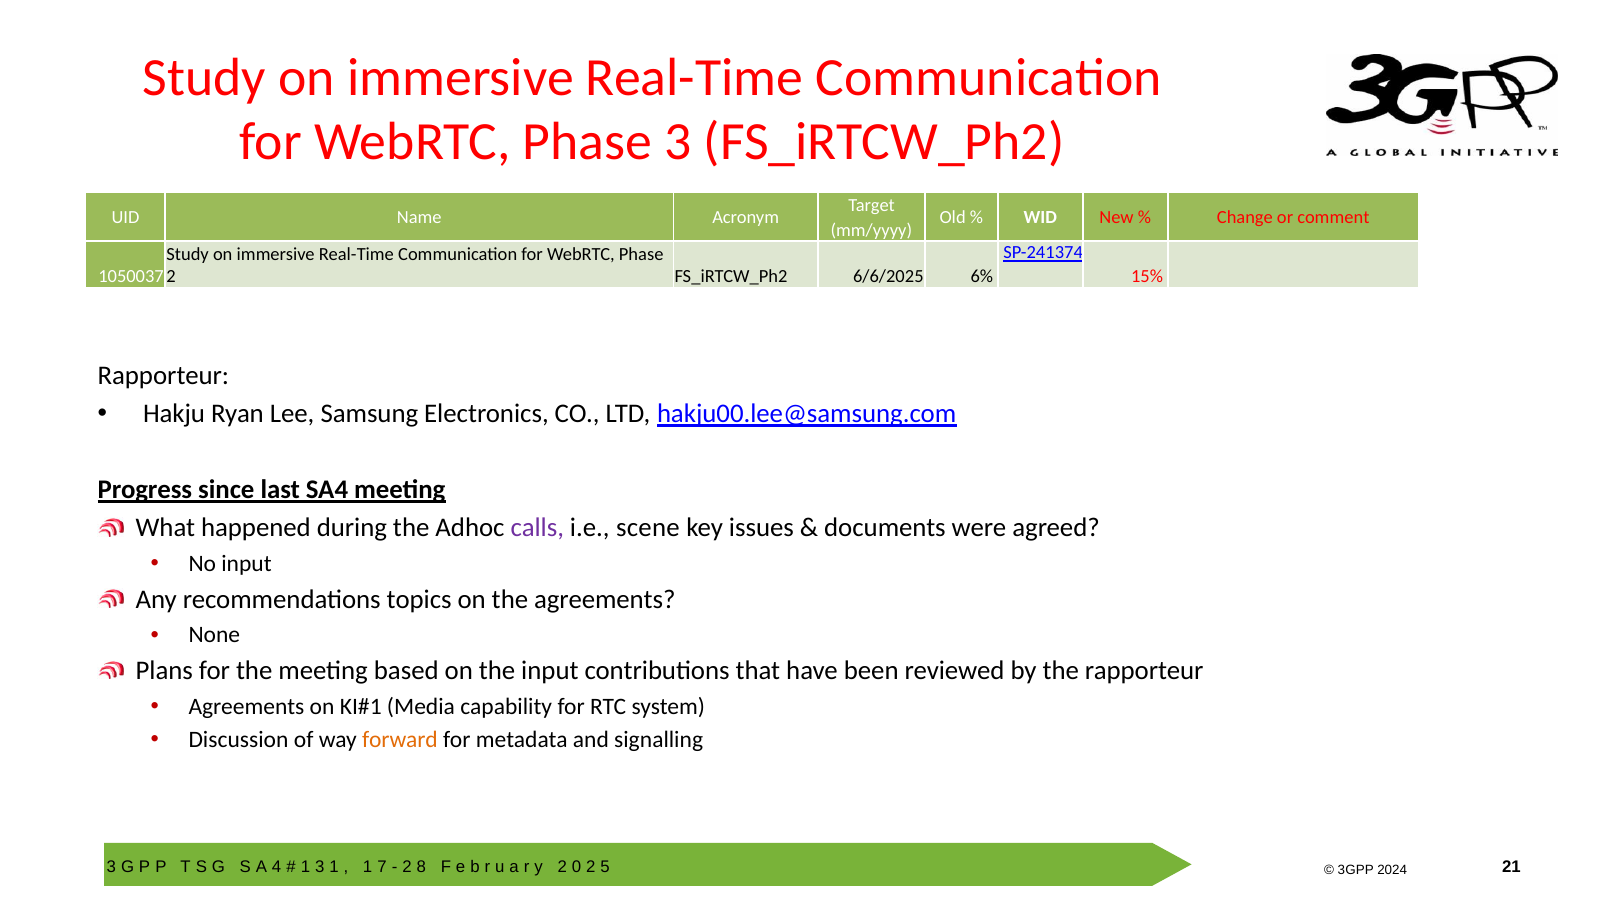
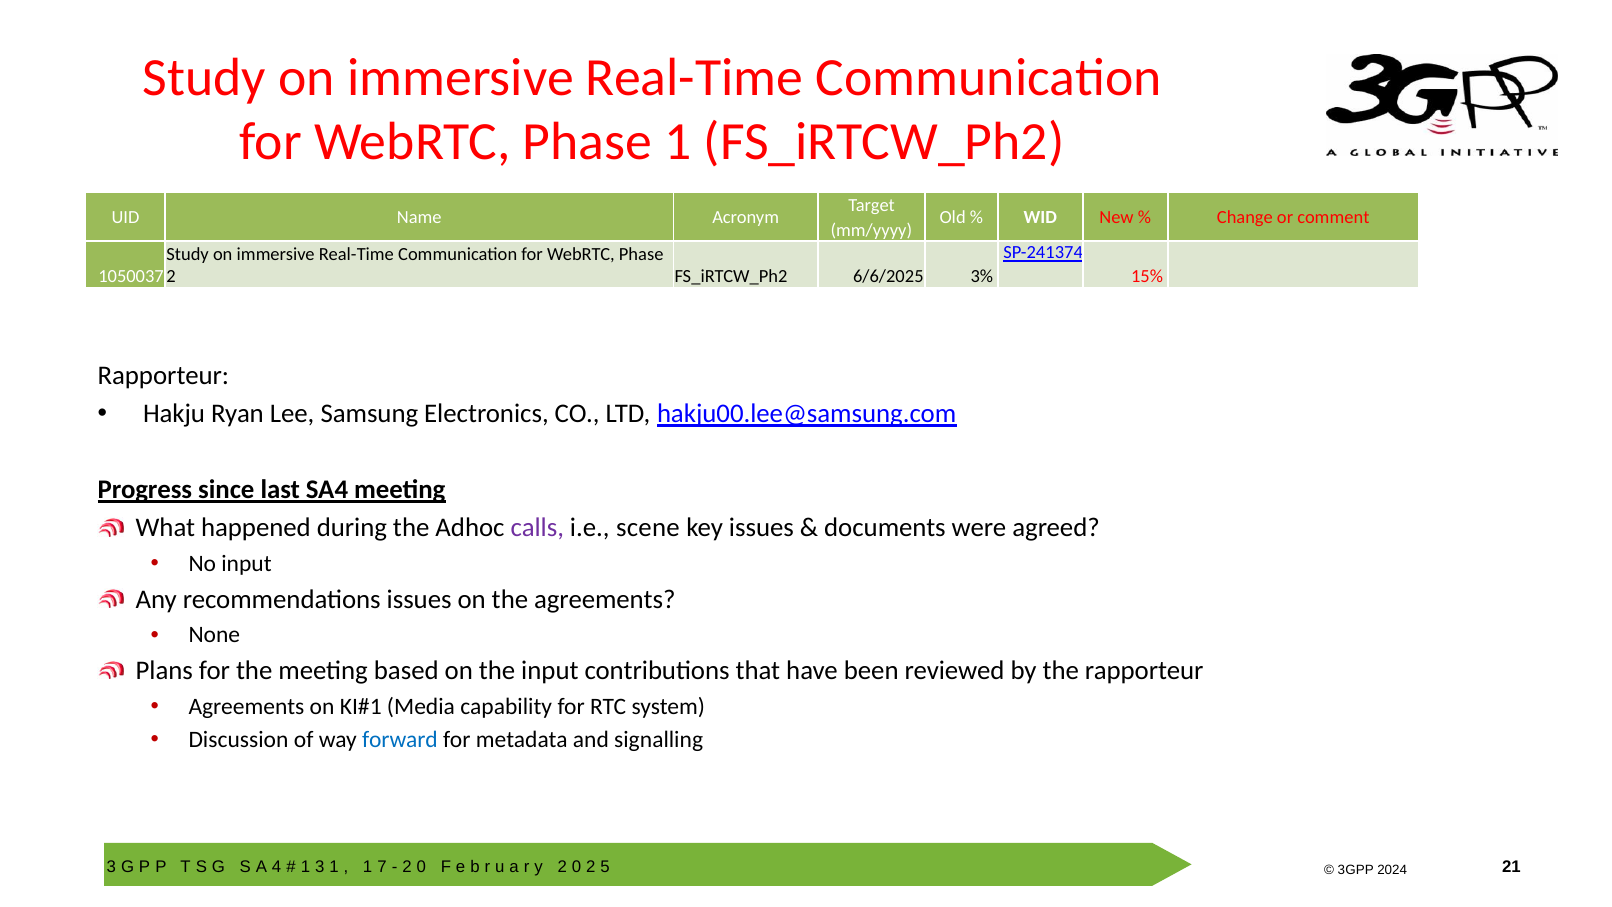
Phase 3: 3 -> 1
6%: 6% -> 3%
recommendations topics: topics -> issues
forward colour: orange -> blue
8 at (421, 867): 8 -> 0
